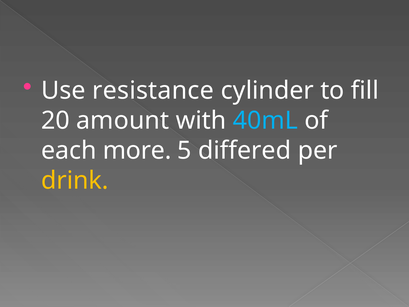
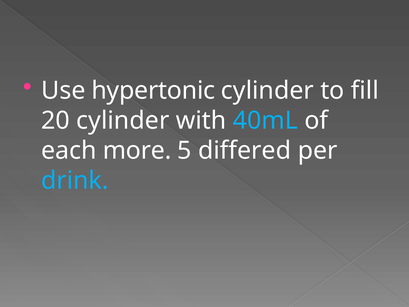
resistance: resistance -> hypertonic
20 amount: amount -> cylinder
drink colour: yellow -> light blue
